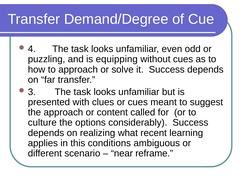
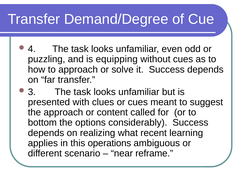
culture: culture -> bottom
conditions: conditions -> operations
